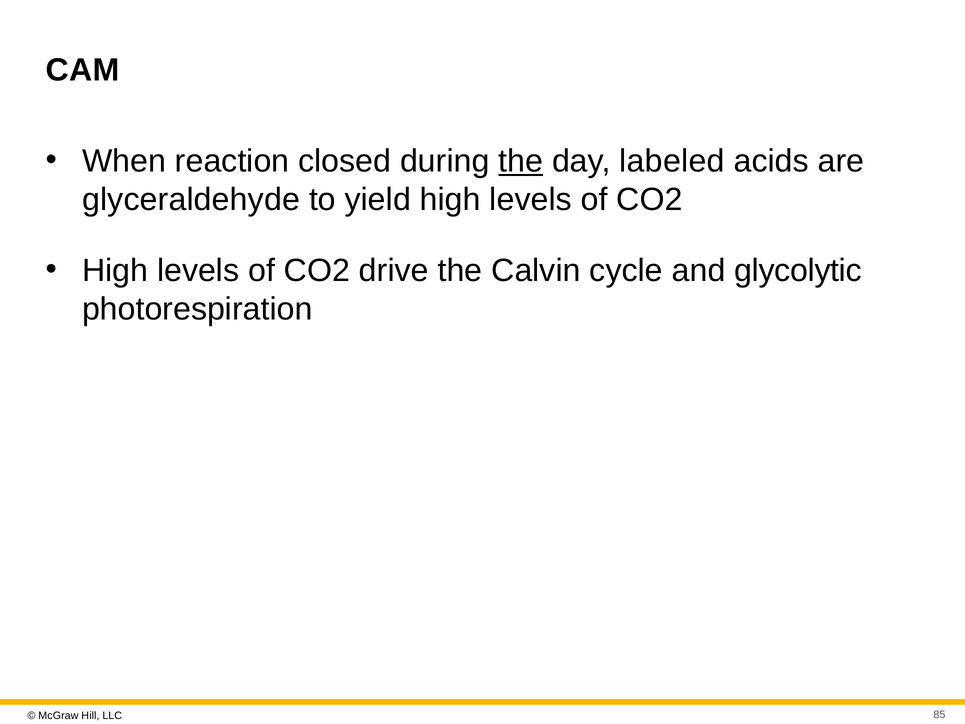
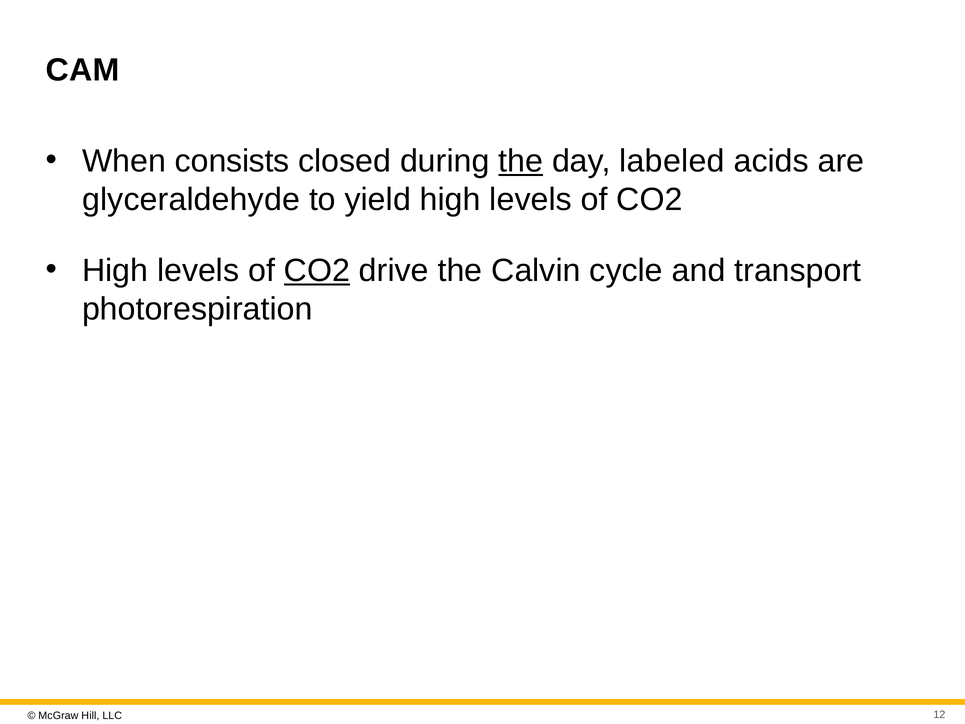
reaction: reaction -> consists
CO2 at (317, 270) underline: none -> present
glycolytic: glycolytic -> transport
85: 85 -> 12
